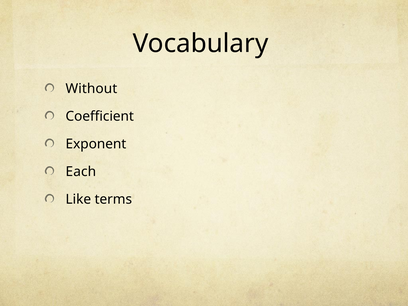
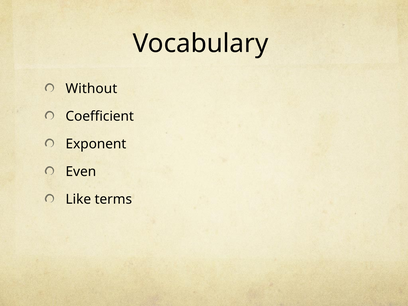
Each: Each -> Even
